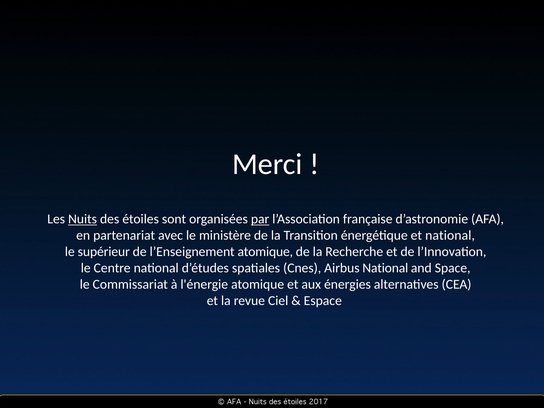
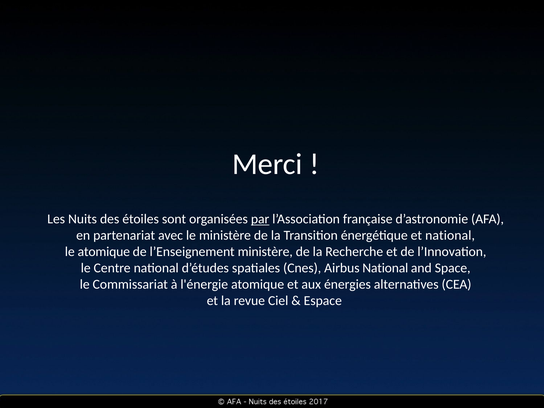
Nuits underline: present -> none
le supérieur: supérieur -> atomique
l’Enseignement atomique: atomique -> ministère
